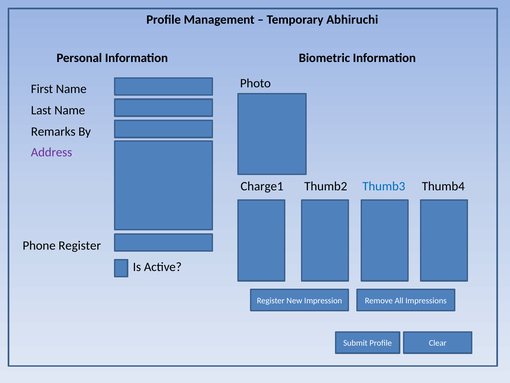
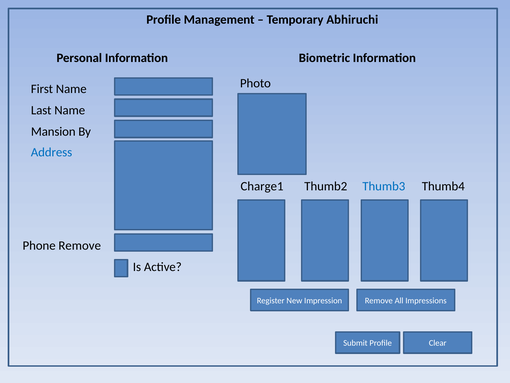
Remarks: Remarks -> Mansion
Address colour: purple -> blue
Phone Register: Register -> Remove
